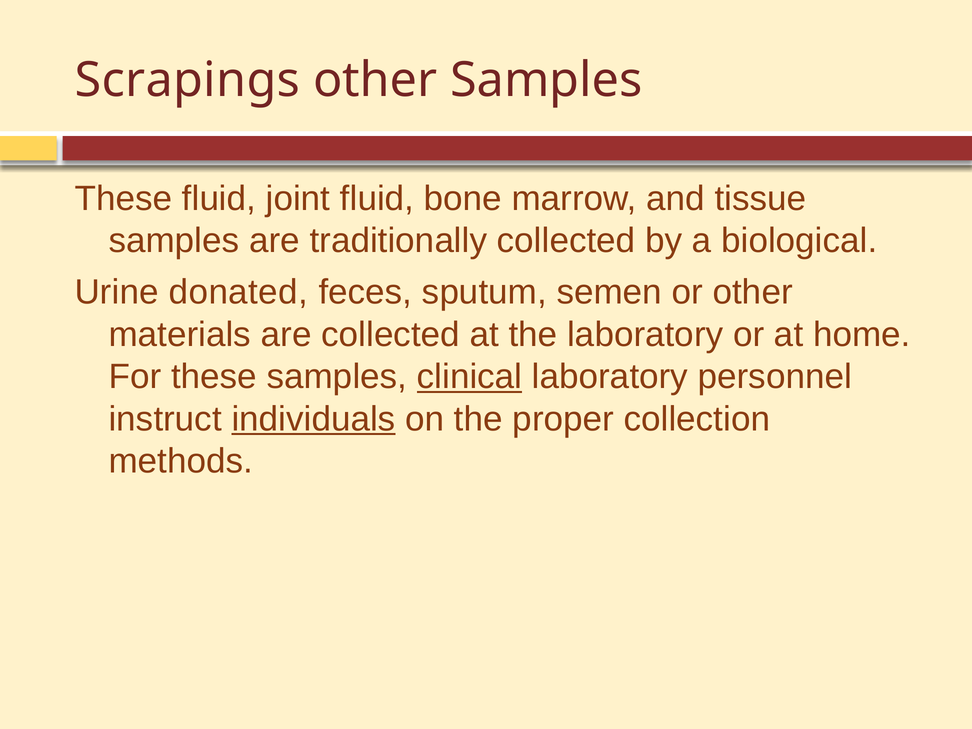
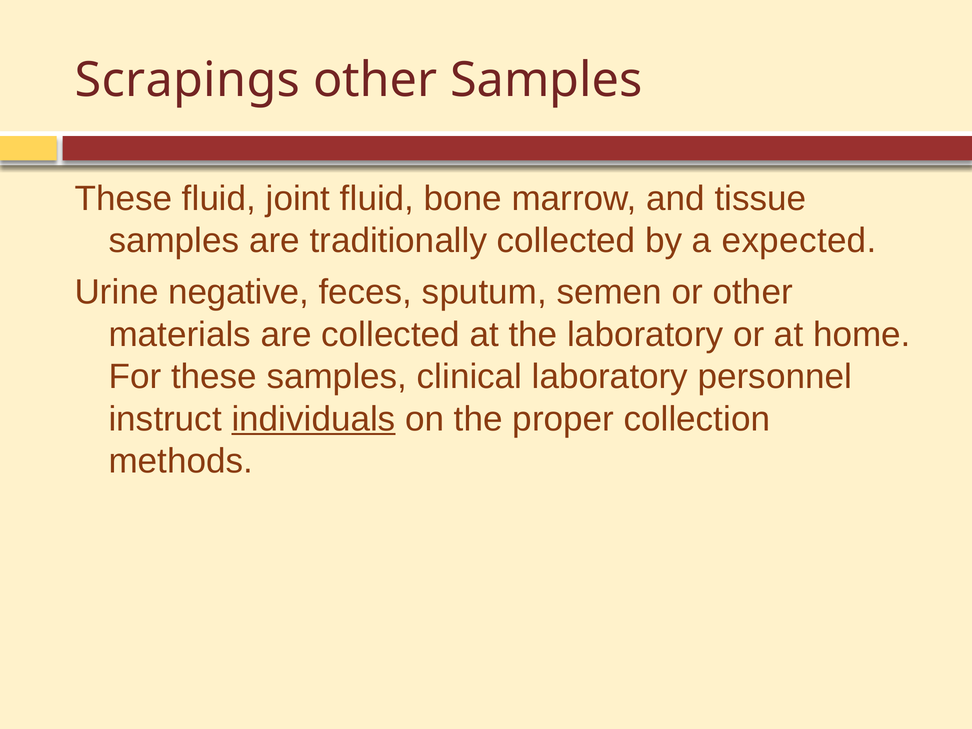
biological: biological -> expected
donated: donated -> negative
clinical underline: present -> none
